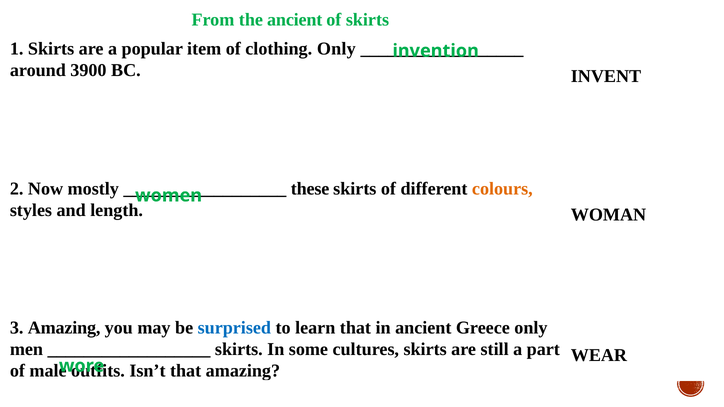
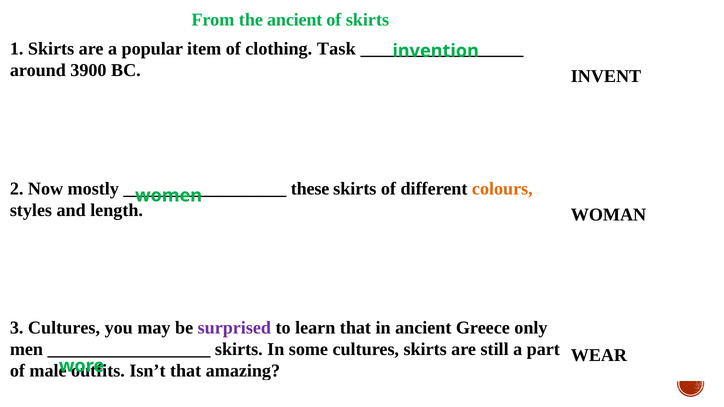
clothing Only: Only -> Task
3 Amazing: Amazing -> Cultures
surprised colour: blue -> purple
